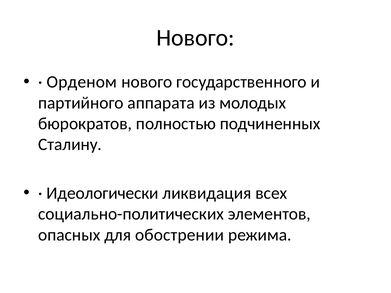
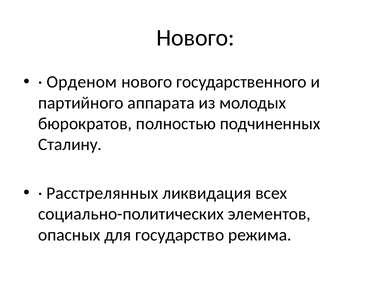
Идеологически: Идеологически -> Расстрелянных
обострении: обострении -> государство
